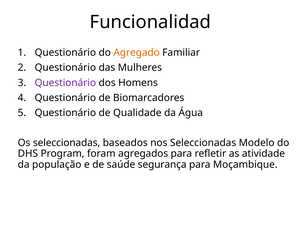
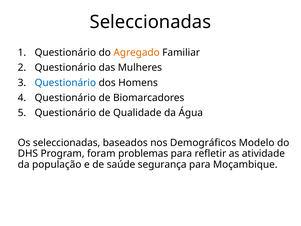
Funcionalidad at (150, 22): Funcionalidad -> Seleccionadas
Questionário at (65, 83) colour: purple -> blue
nos Seleccionadas: Seleccionadas -> Demográficos
agregados: agregados -> problemas
